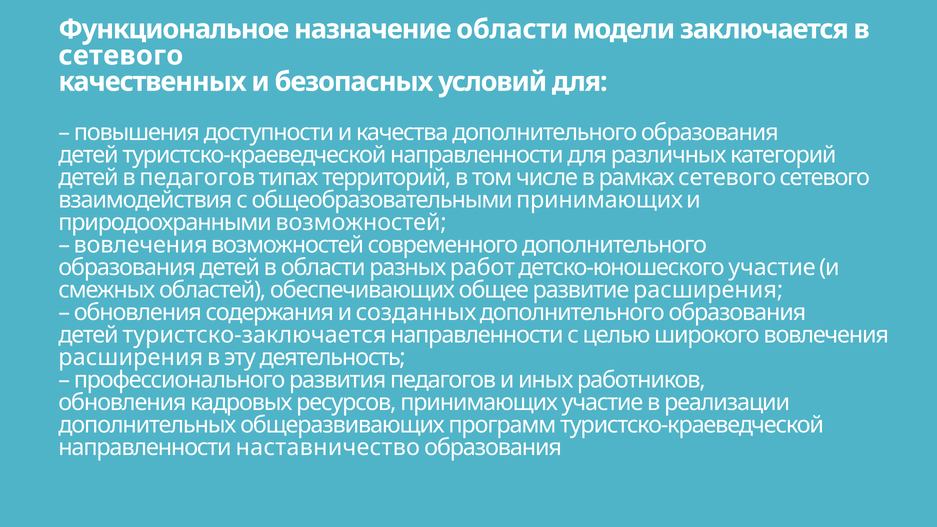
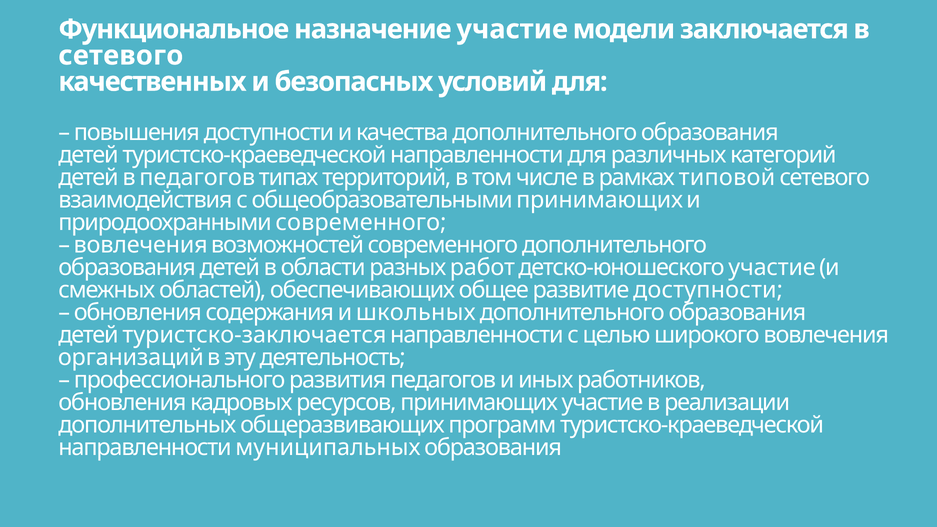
назначение области: области -> участие
рамках сетевого: сетевого -> типовой
природоохранными возможностей: возможностей -> современного
развитие расширения: расширения -> доступности
созданных: созданных -> школьных
расширения at (131, 358): расширения -> организаций
наставничество: наставничество -> муниципальных
